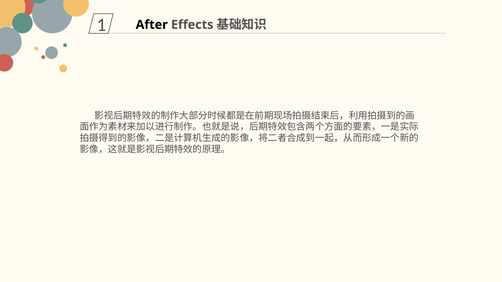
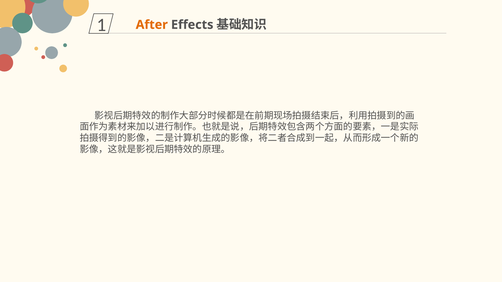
After colour: black -> orange
